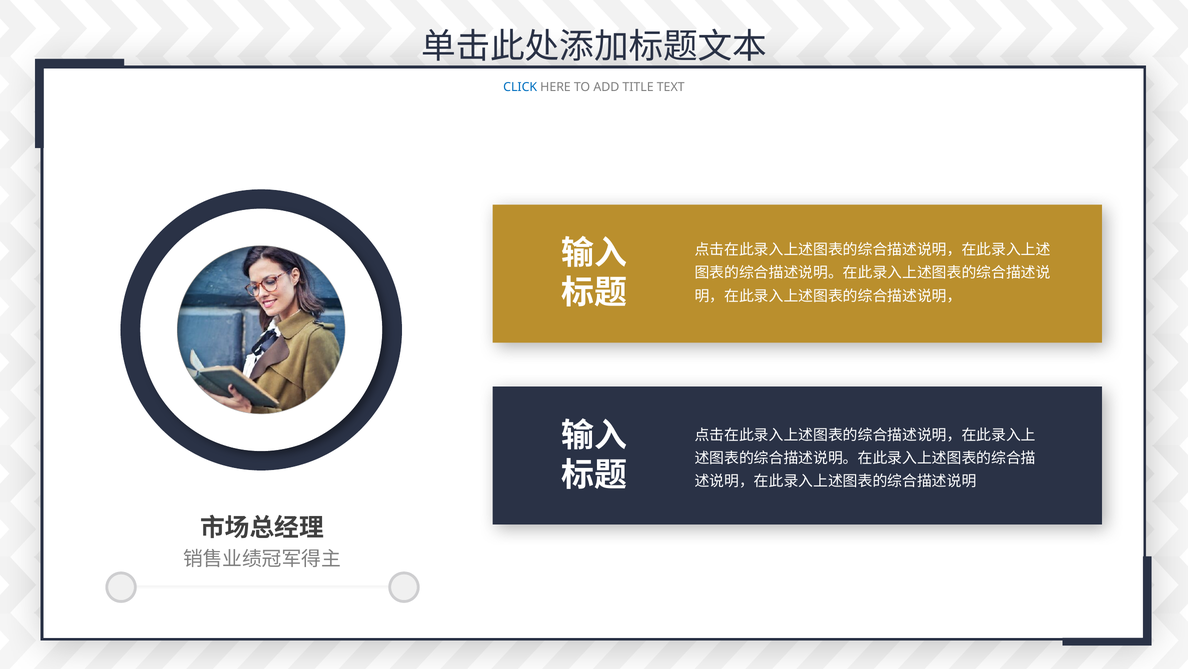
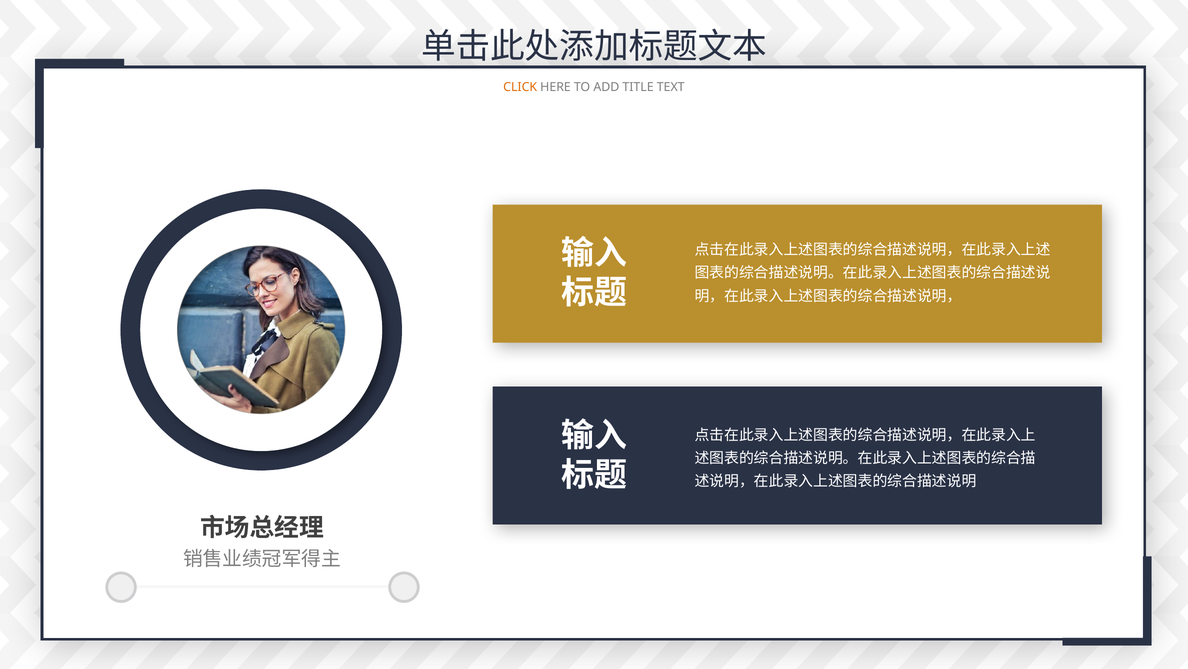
CLICK colour: blue -> orange
